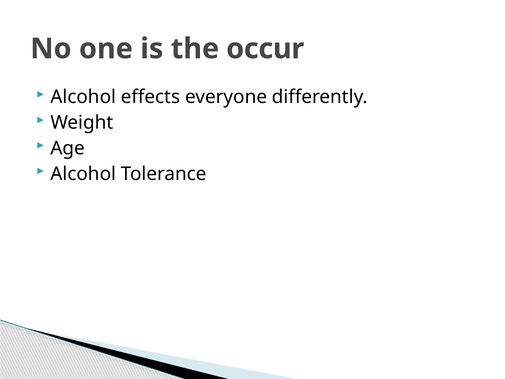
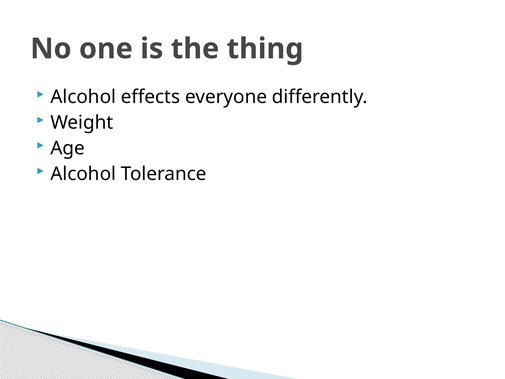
occur: occur -> thing
